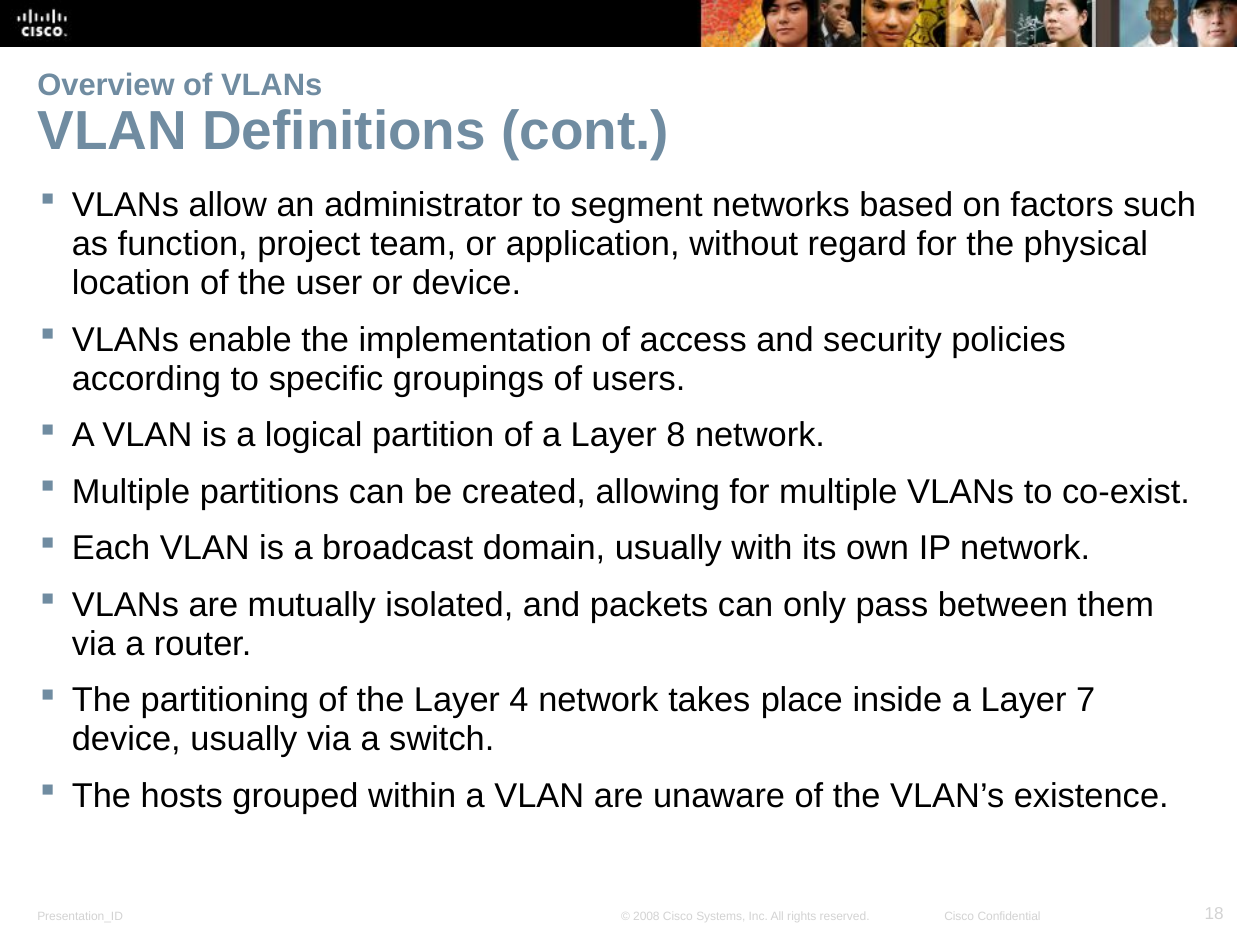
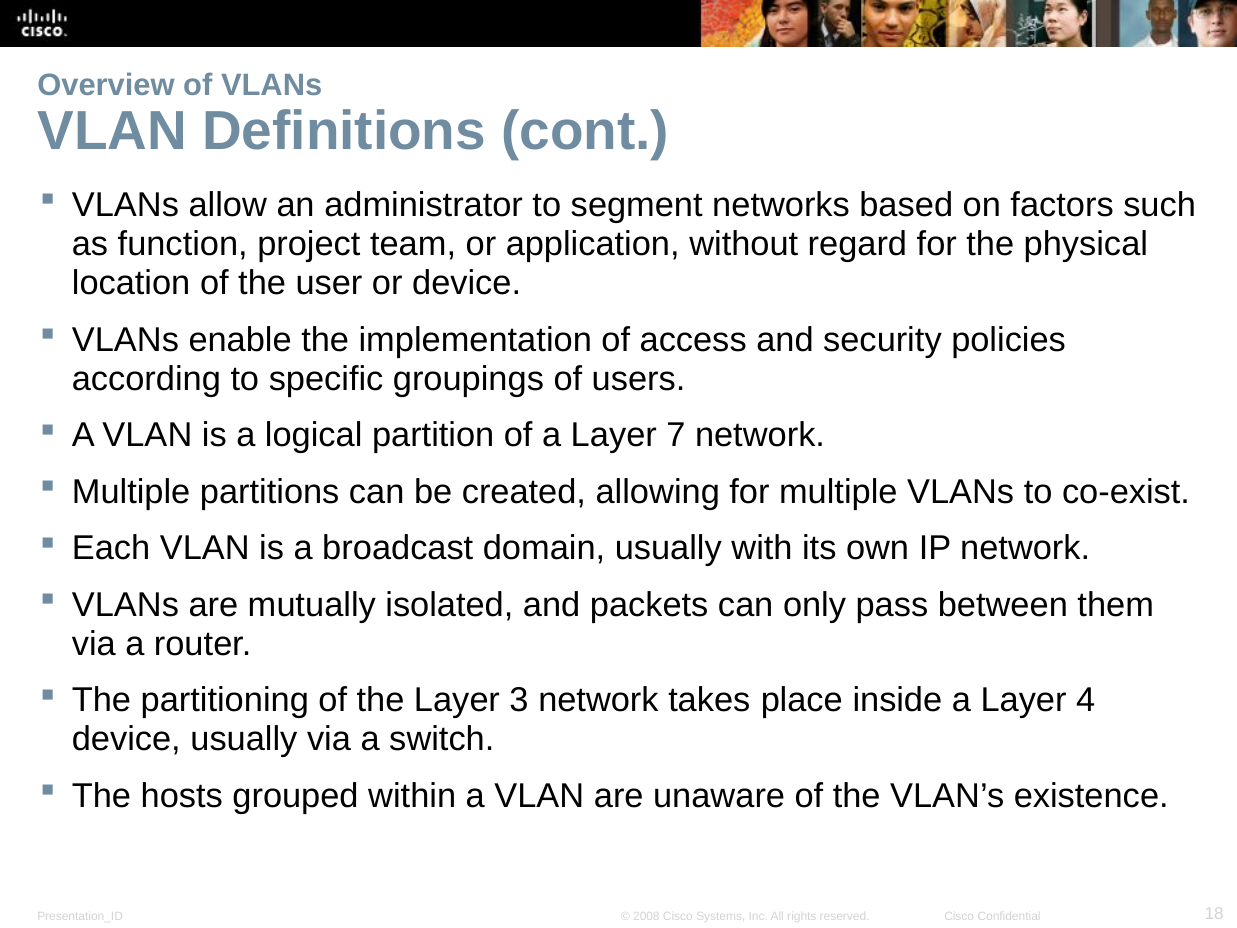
8: 8 -> 7
4: 4 -> 3
7: 7 -> 4
